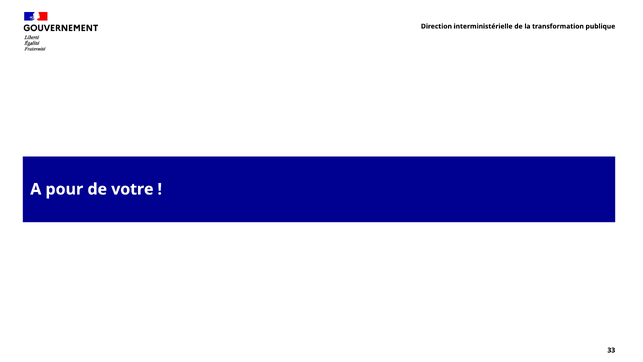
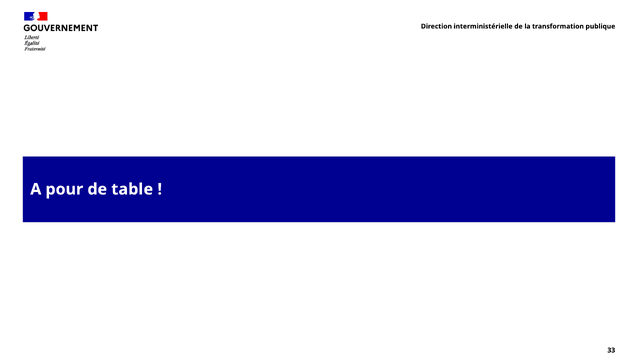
votre: votre -> table
